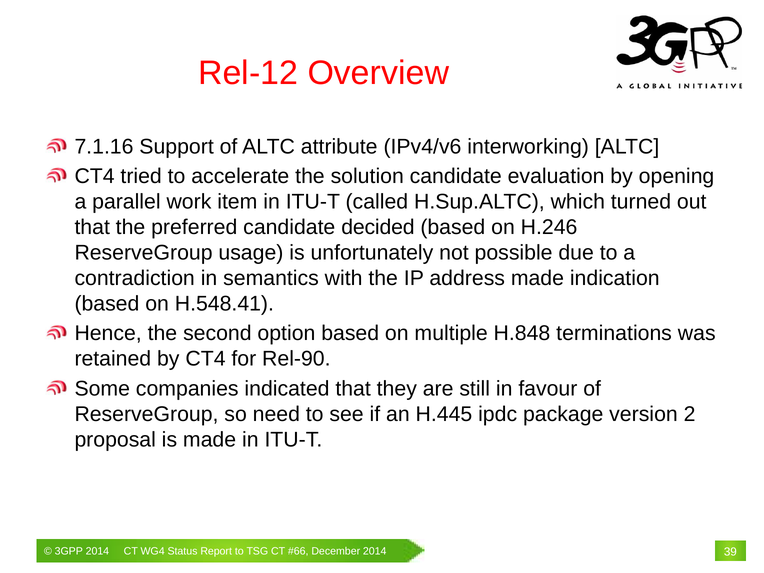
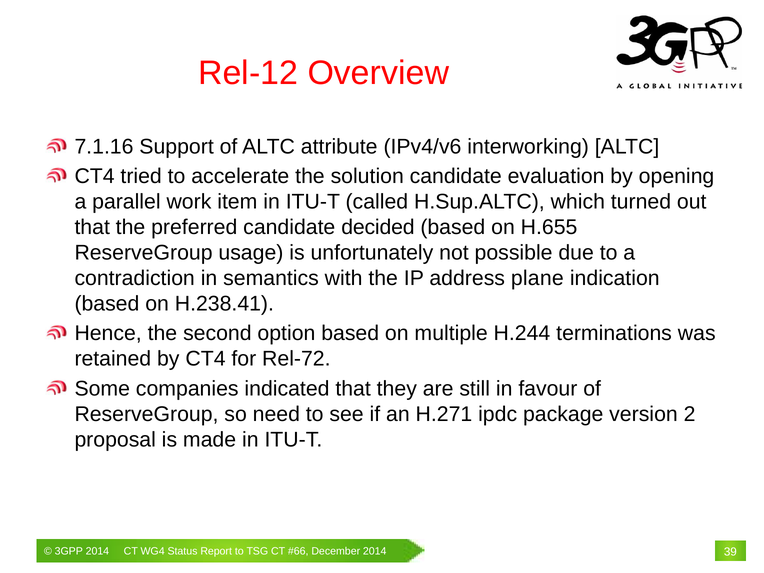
H.246: H.246 -> H.655
address made: made -> plane
H.548.41: H.548.41 -> H.238.41
H.848: H.848 -> H.244
Rel-90: Rel-90 -> Rel-72
H.445: H.445 -> H.271
